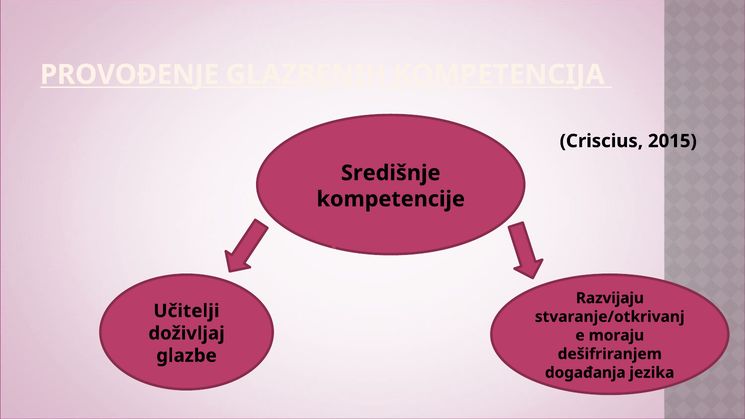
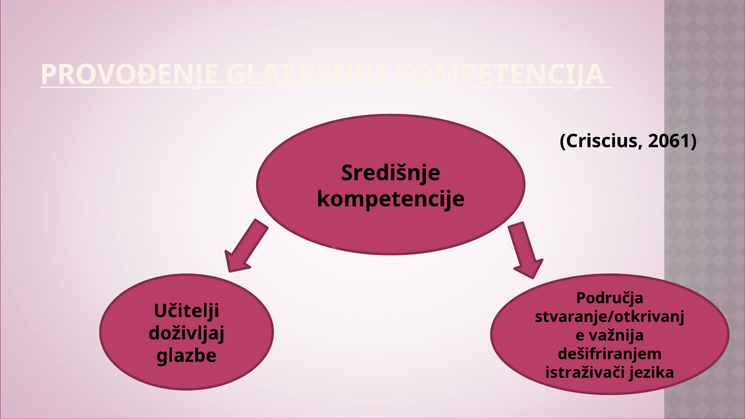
2015: 2015 -> 2061
Razvijaju: Razvijaju -> Područja
moraju: moraju -> važnija
događanja: događanja -> istraživači
